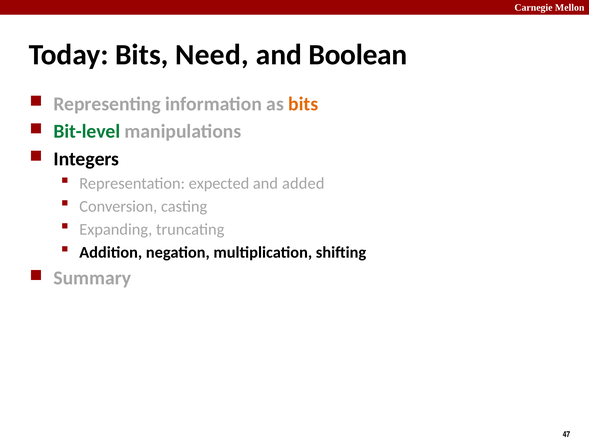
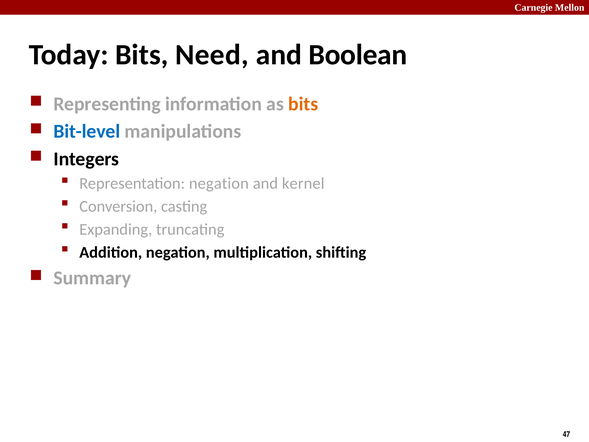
Bit-level colour: green -> blue
Representation expected: expected -> negation
added: added -> kernel
